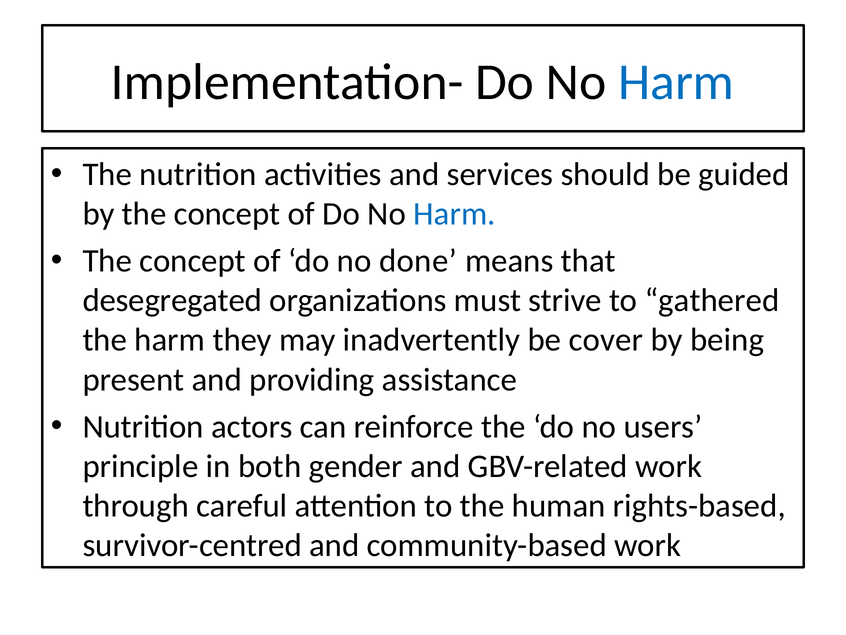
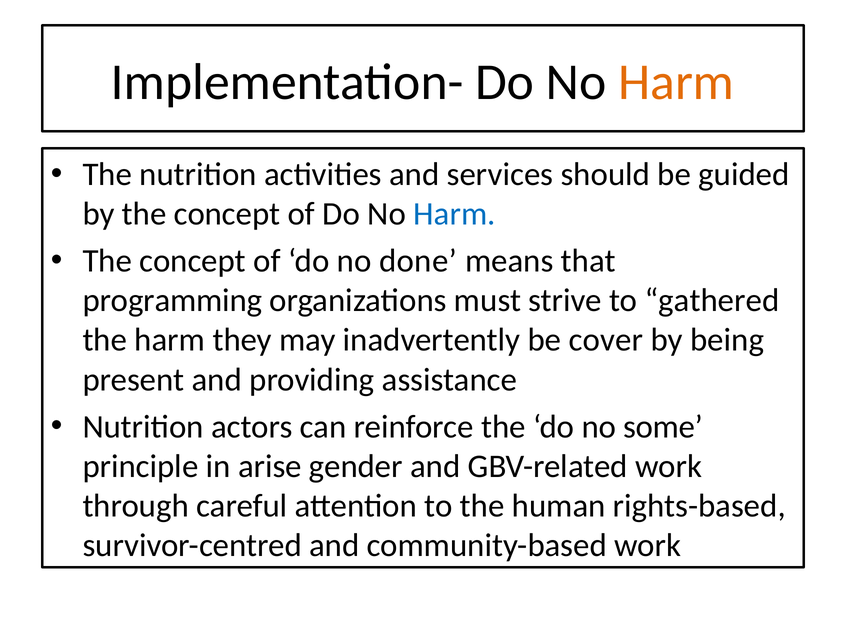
Harm at (676, 82) colour: blue -> orange
desegregated: desegregated -> programming
users: users -> some
both: both -> arise
